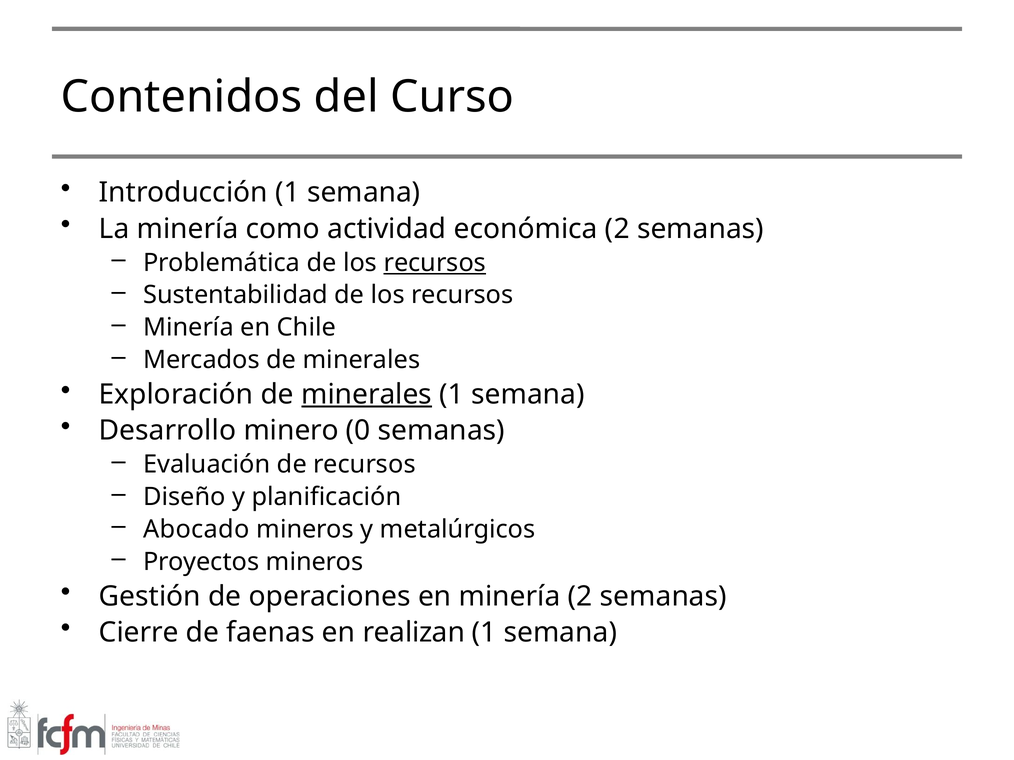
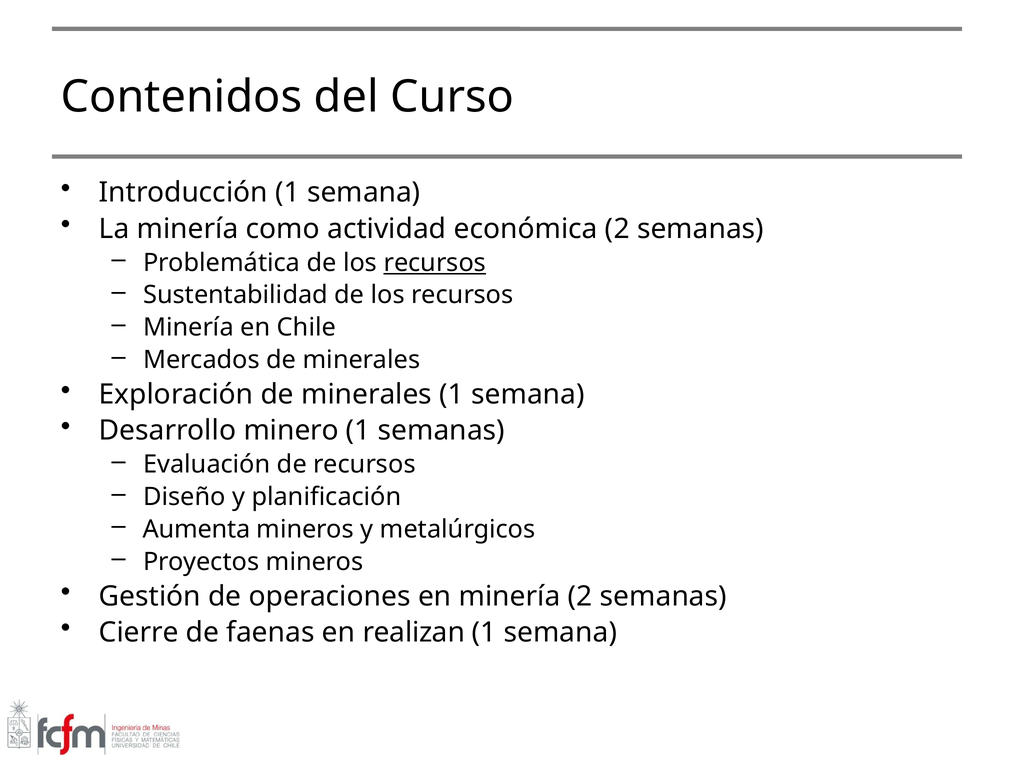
minerales at (367, 395) underline: present -> none
minero 0: 0 -> 1
Abocado: Abocado -> Aumenta
